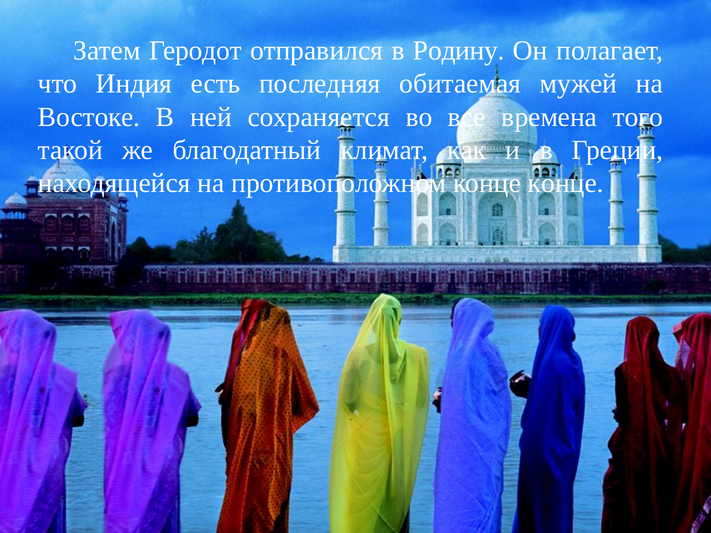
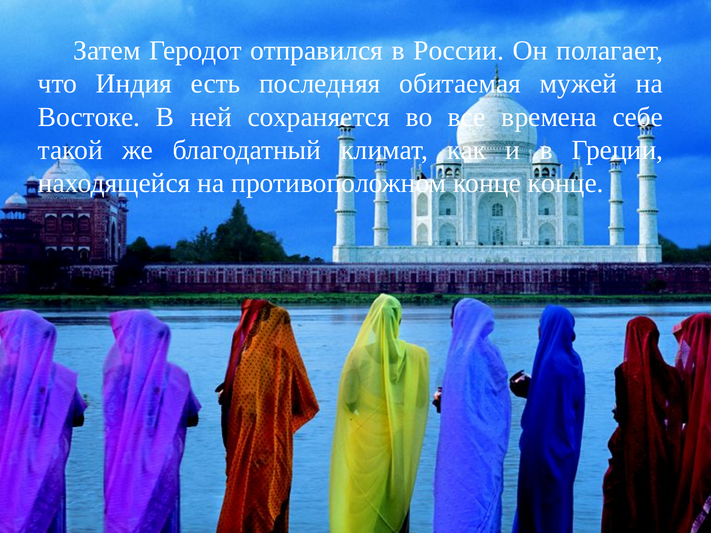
Родину: Родину -> России
того: того -> себе
